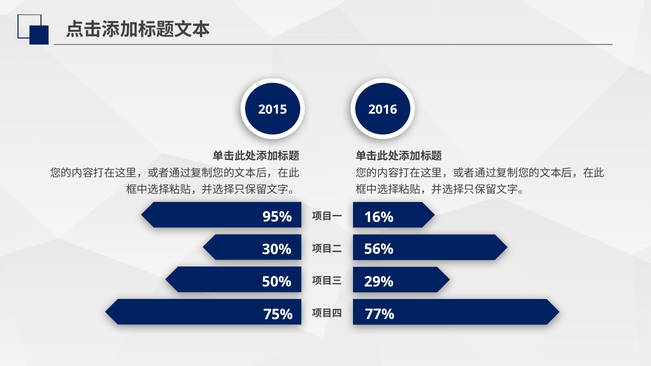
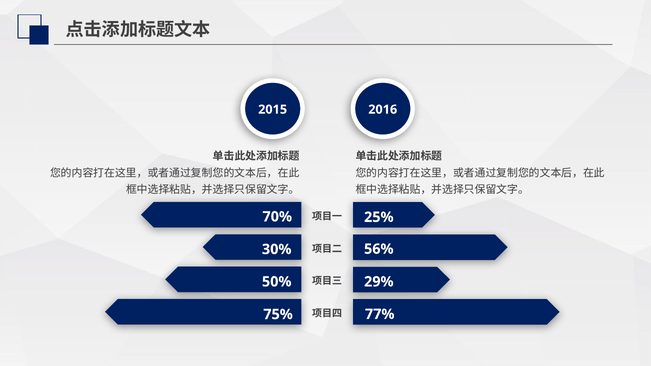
95%: 95% -> 70%
16%: 16% -> 25%
